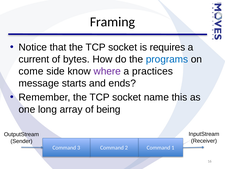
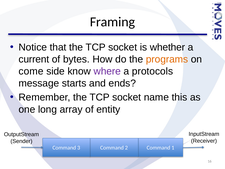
requires: requires -> whether
programs colour: blue -> orange
practices: practices -> protocols
being: being -> entity
